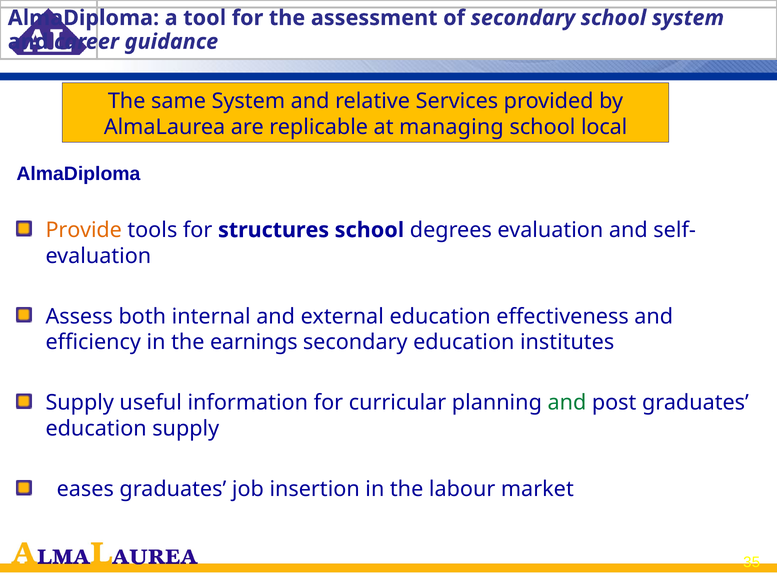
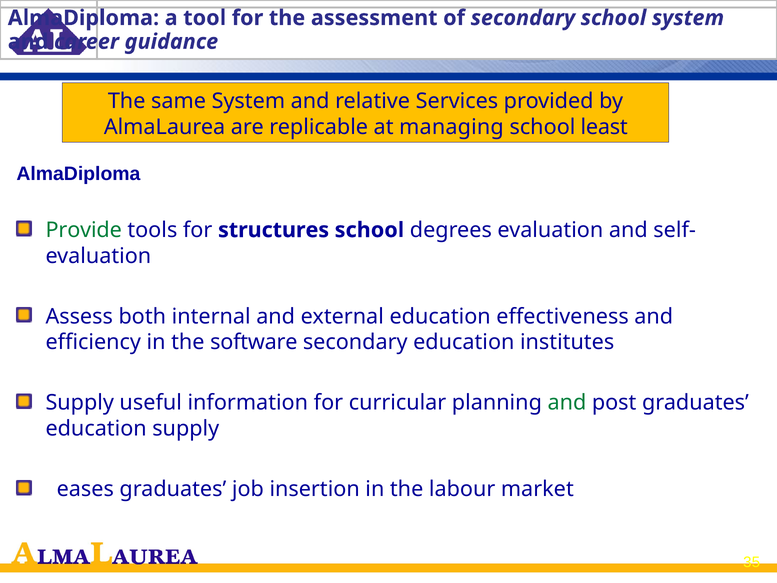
local: local -> least
Provide colour: orange -> green
earnings: earnings -> software
